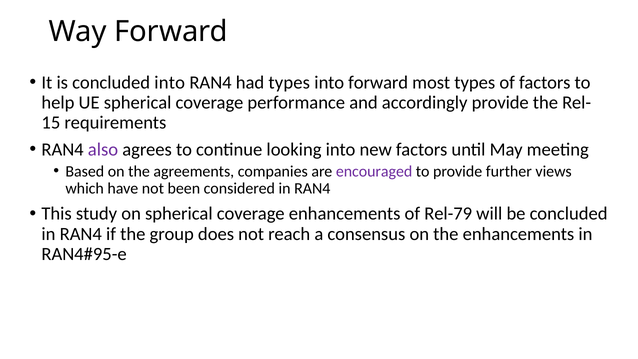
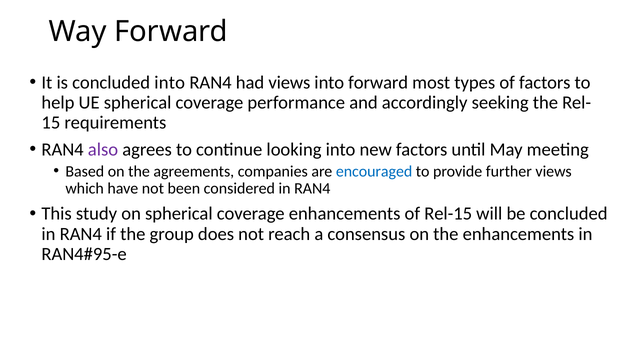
had types: types -> views
accordingly provide: provide -> seeking
encouraged colour: purple -> blue
Rel-79: Rel-79 -> Rel-15
